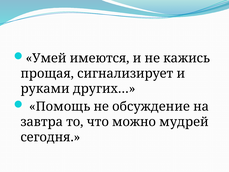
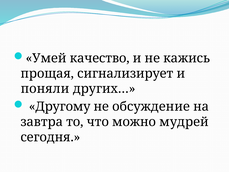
имеются: имеются -> качество
руками: руками -> поняли
Помощь: Помощь -> Другому
